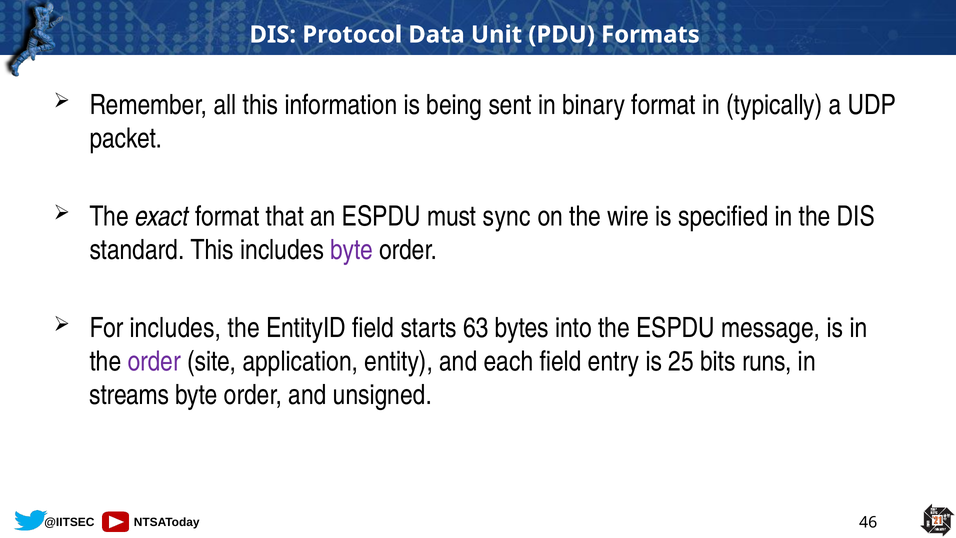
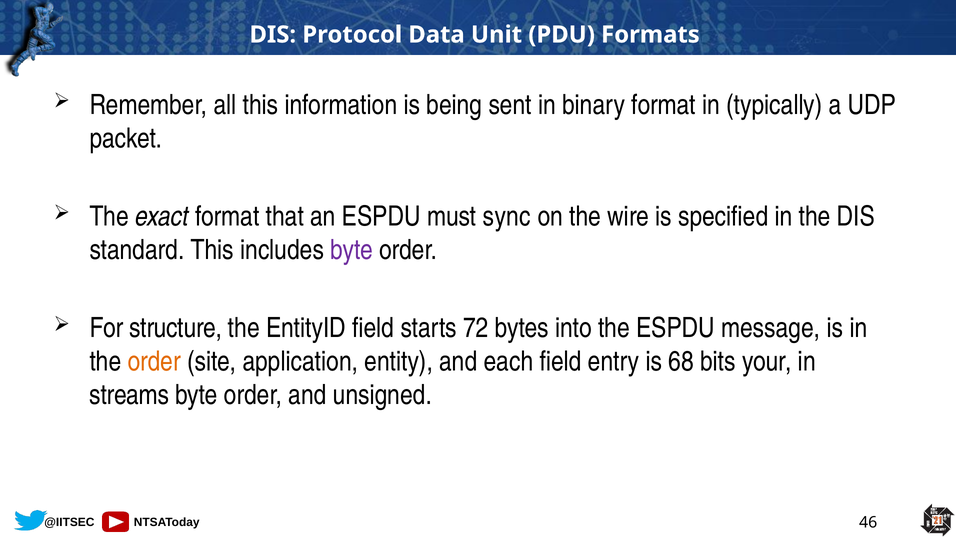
For includes: includes -> structure
63: 63 -> 72
order at (154, 362) colour: purple -> orange
25: 25 -> 68
runs: runs -> your
